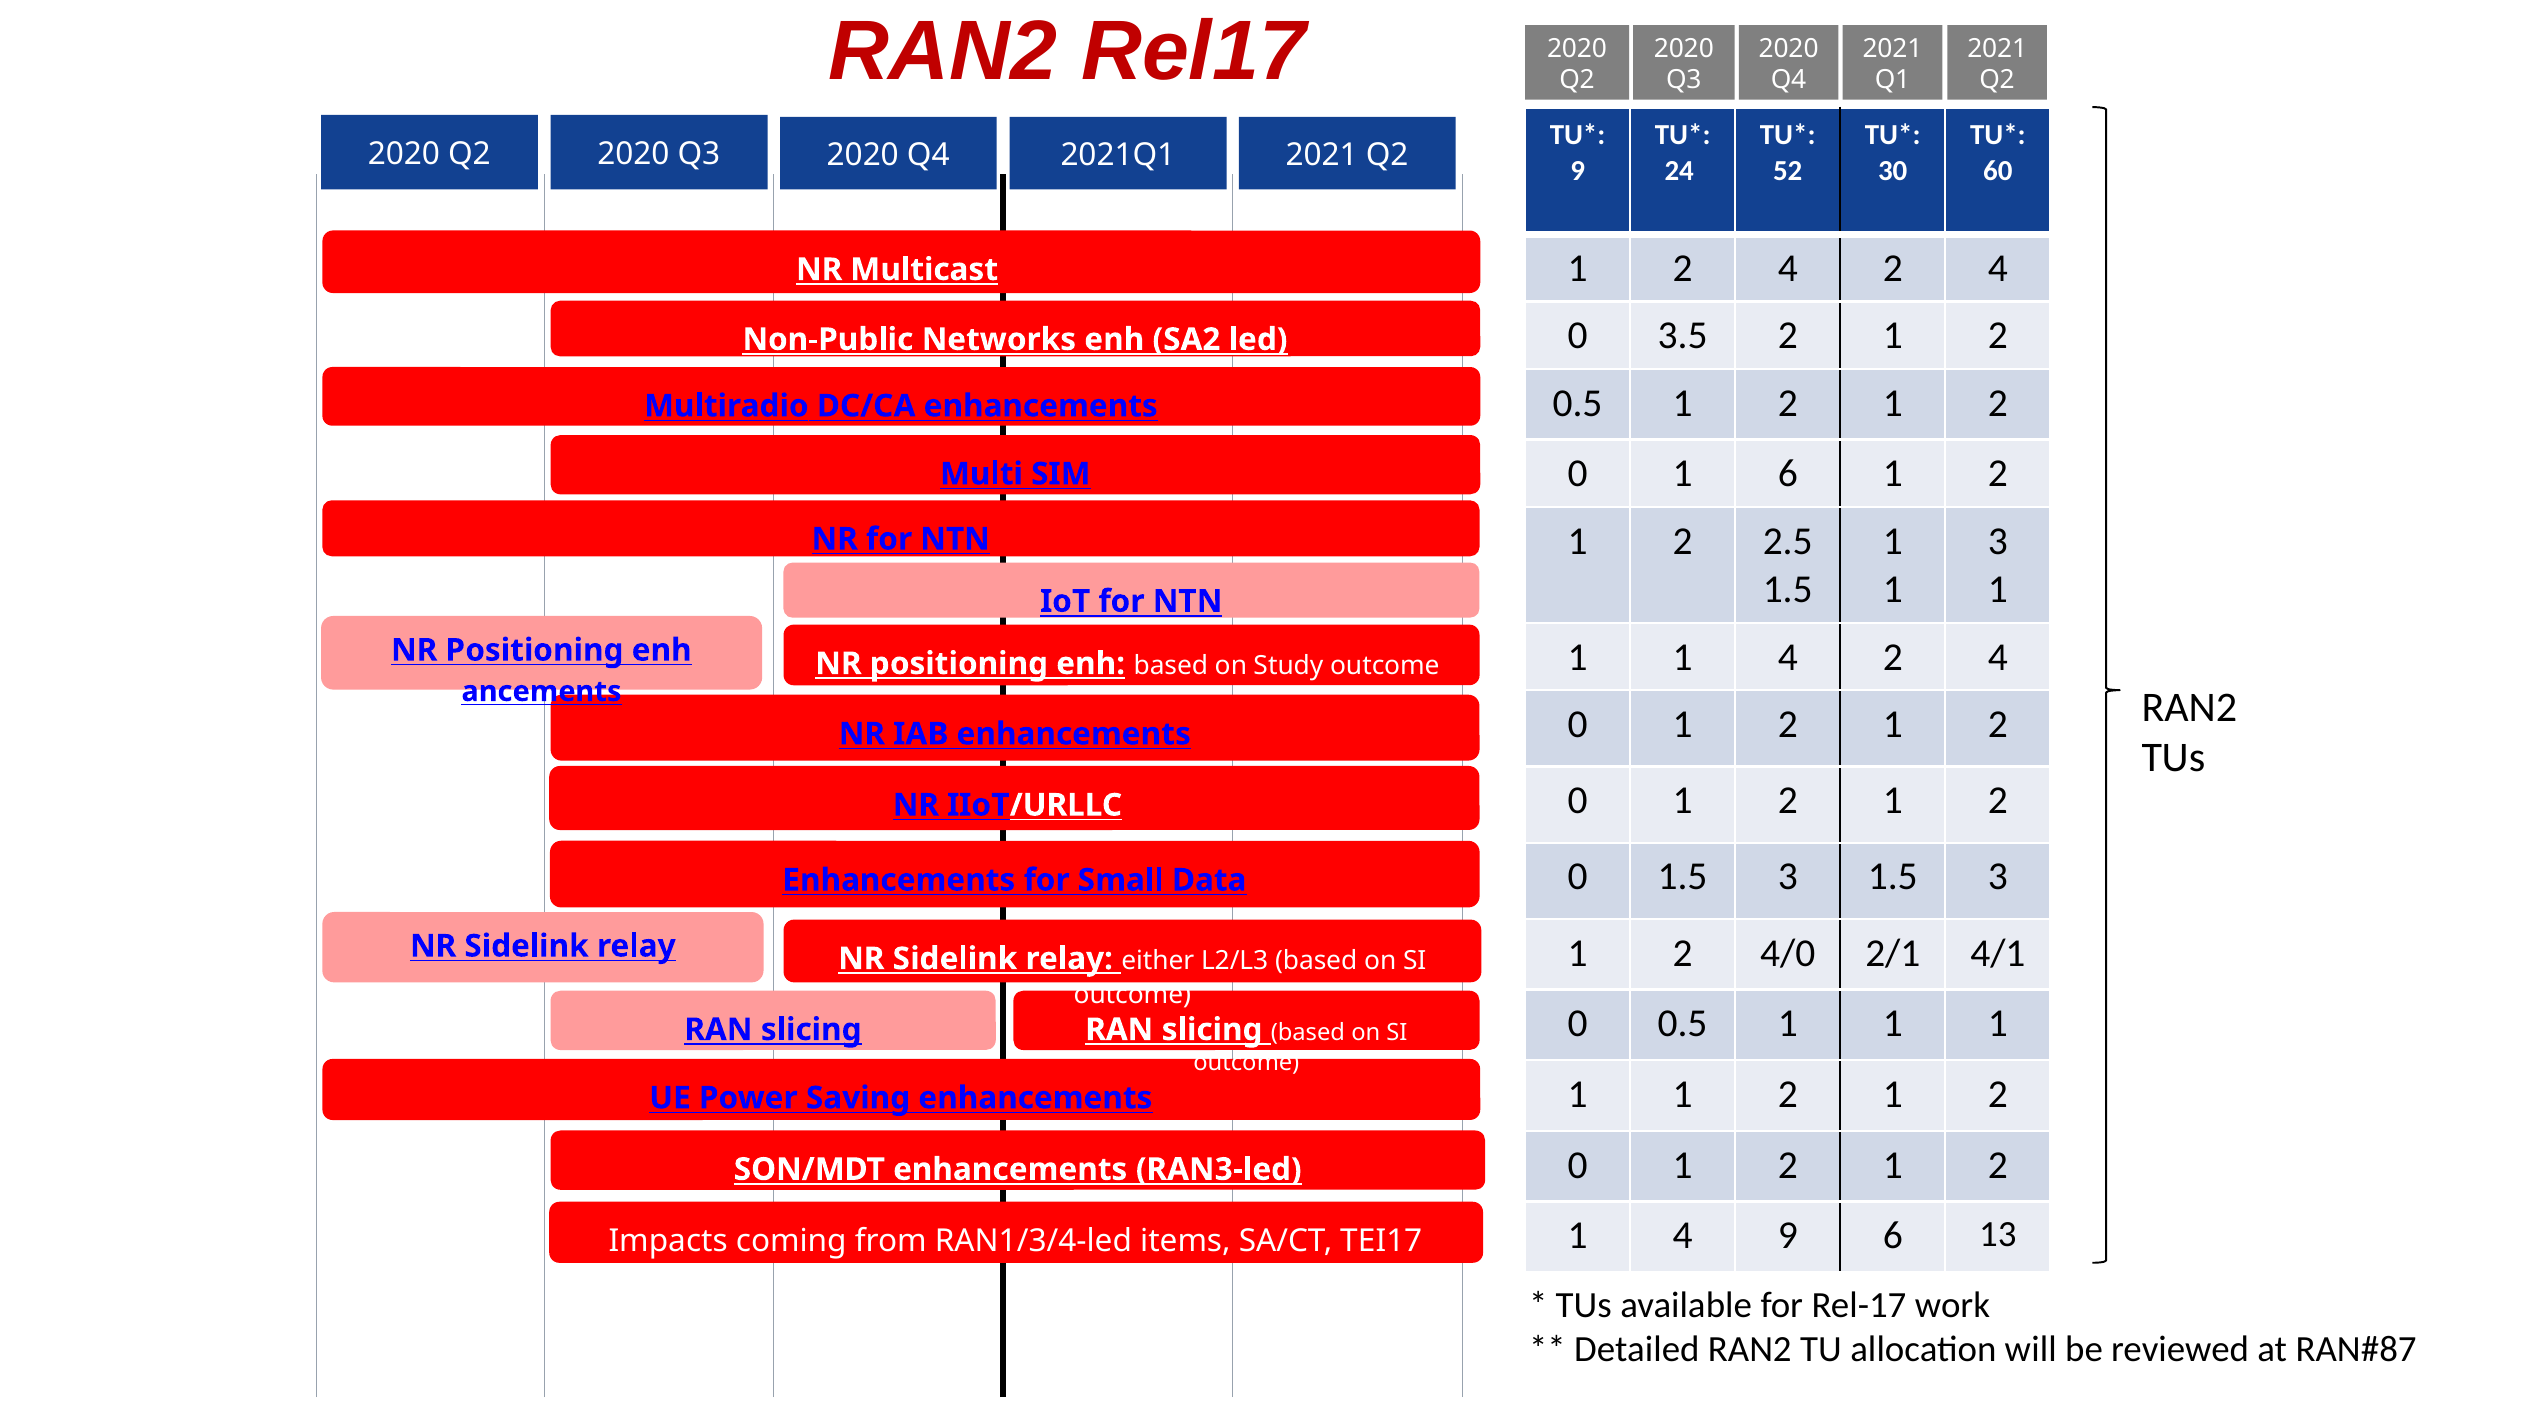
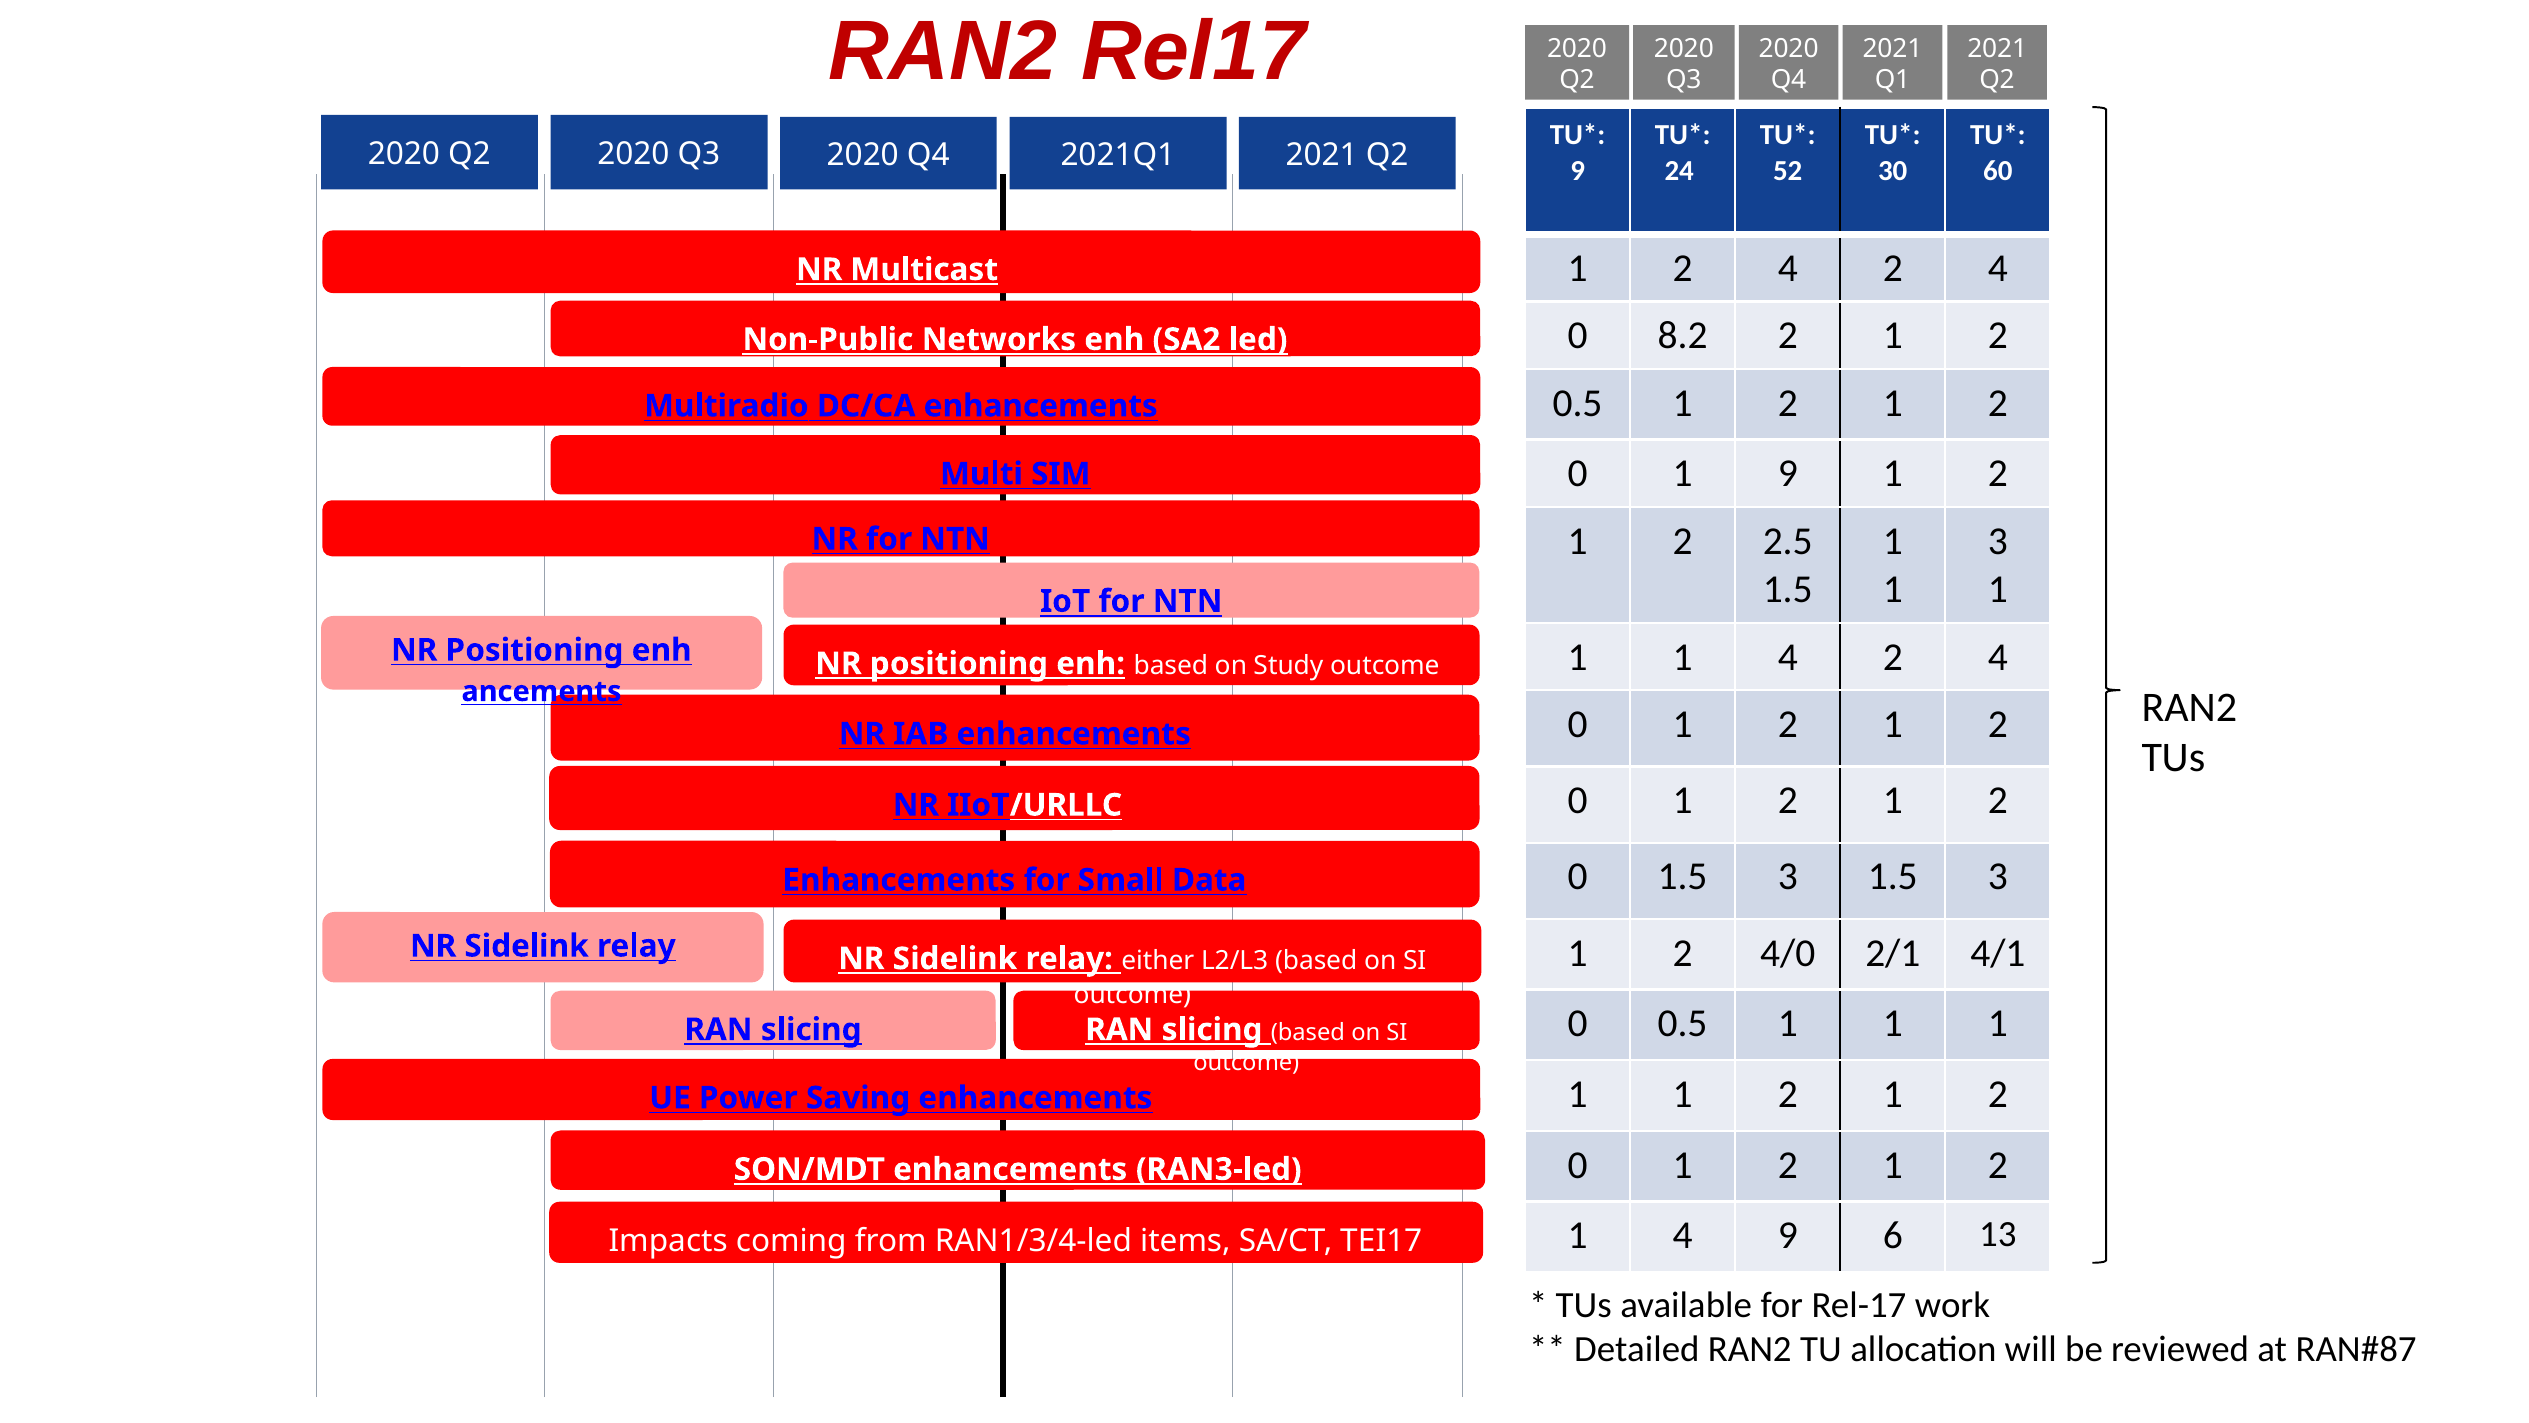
3.5: 3.5 -> 8.2
1 6: 6 -> 9
